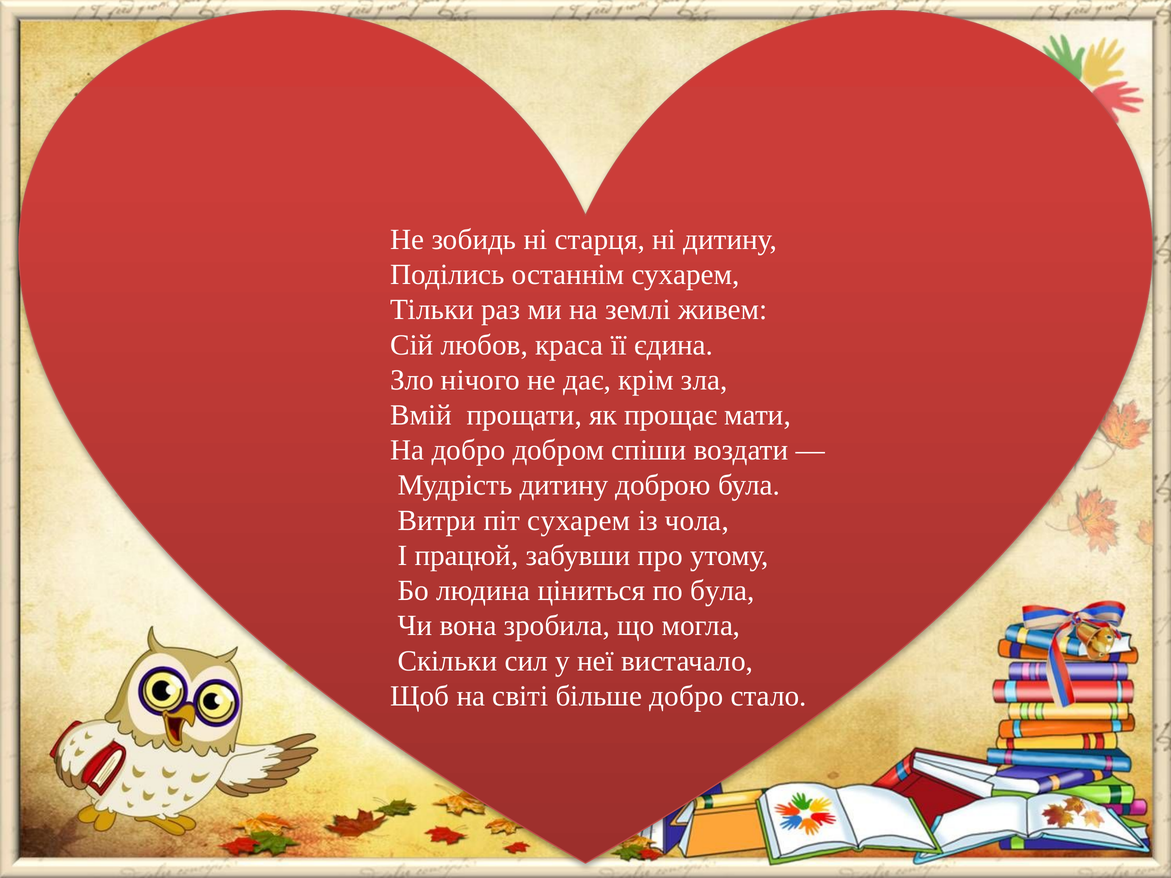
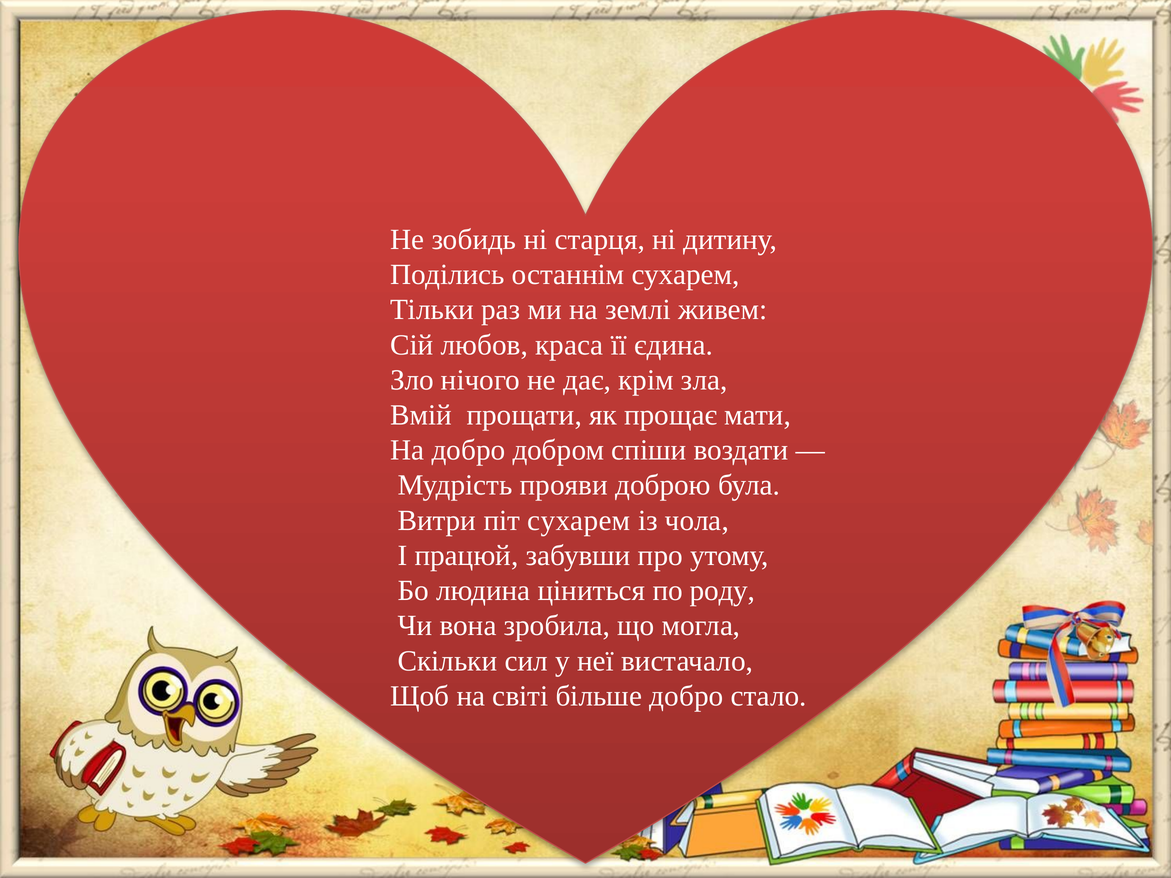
Мудрість дитину: дитину -> прояви
по була: була -> роду
